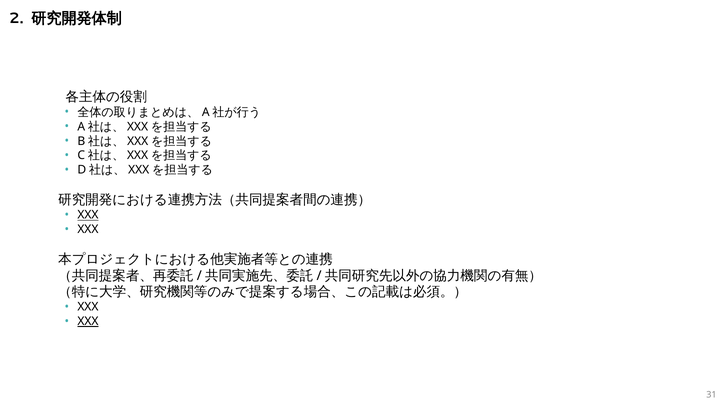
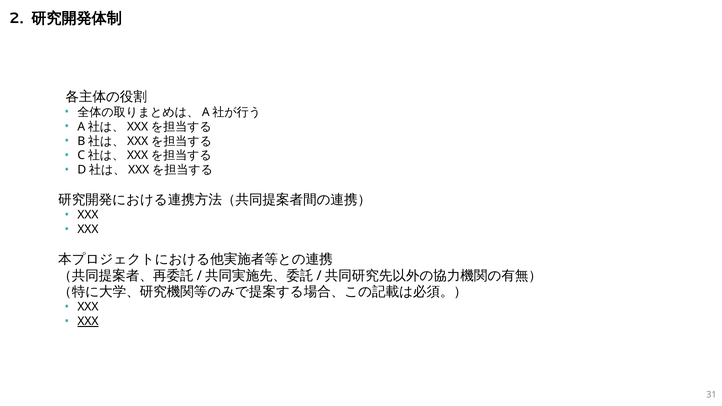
XXX at (88, 215) underline: present -> none
